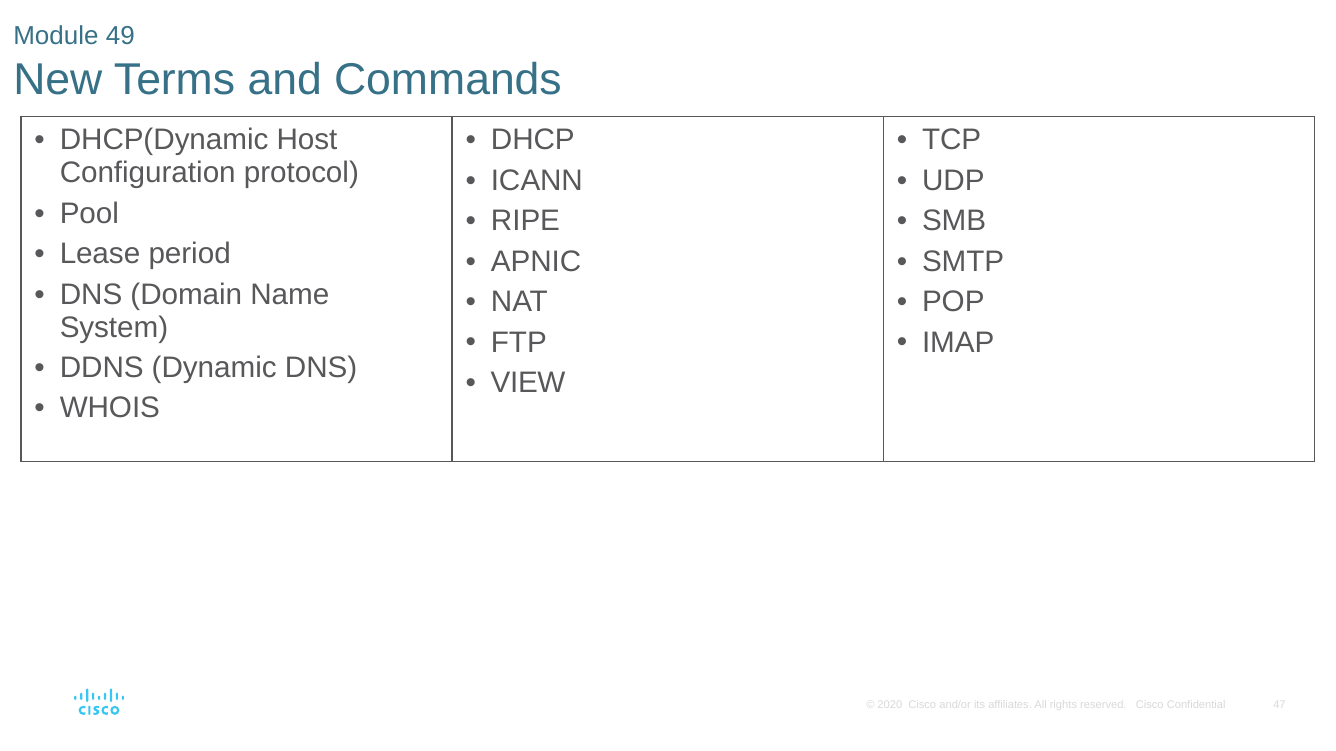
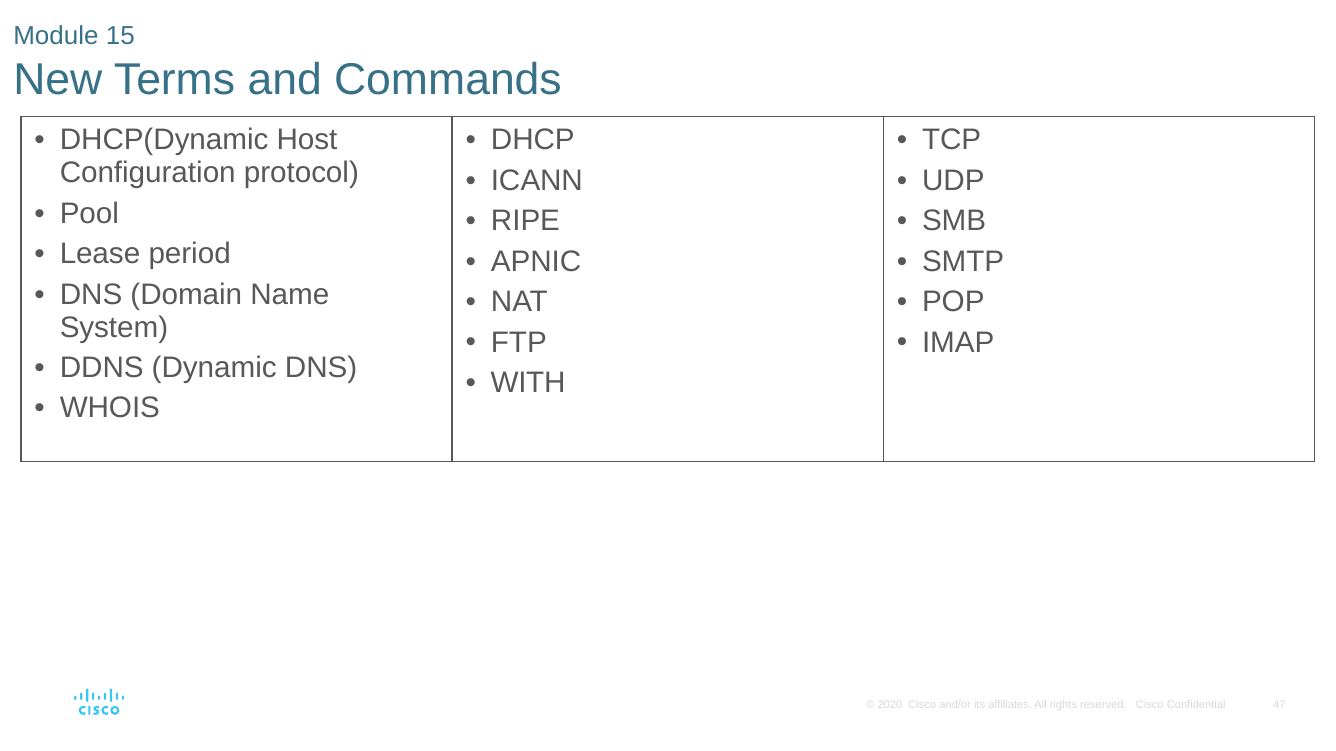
49: 49 -> 15
VIEW: VIEW -> WITH
